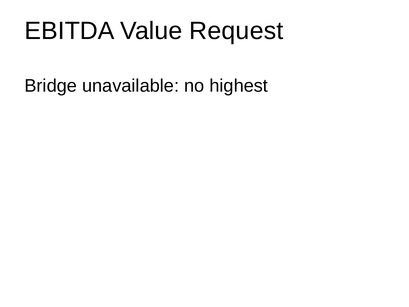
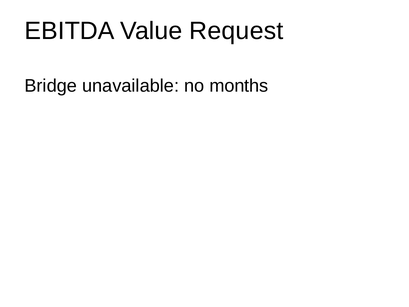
highest: highest -> months
